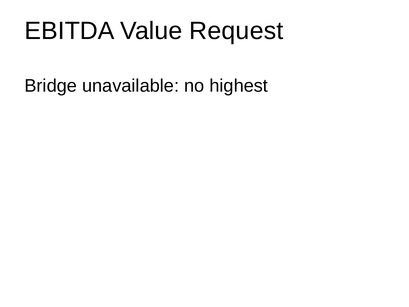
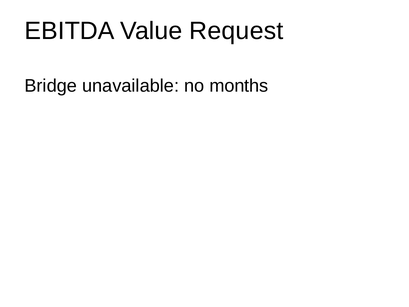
highest: highest -> months
